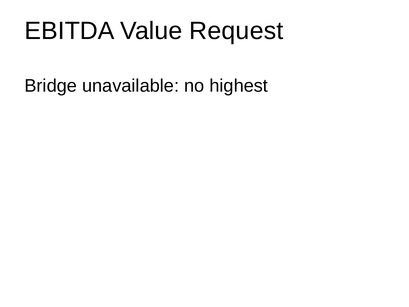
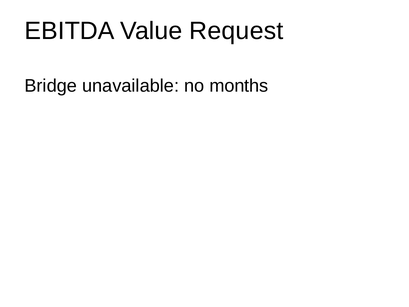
highest: highest -> months
